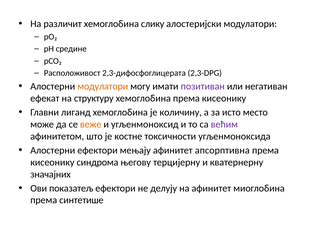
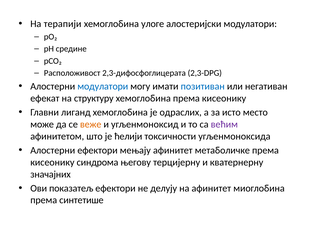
различит: различит -> терапији
слику: слику -> улоге
модулатори at (103, 86) colour: orange -> blue
позитиван colour: purple -> blue
количину: количину -> одраслих
костне: костне -> ћелији
апсорптивна: апсорптивна -> метаболичке
